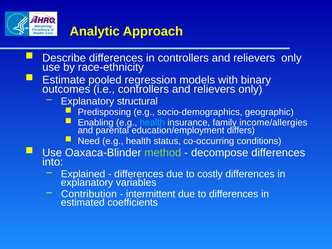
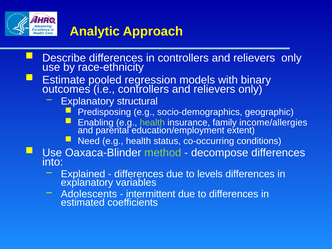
health at (152, 123) colour: light blue -> light green
differs: differs -> extent
costly: costly -> levels
Contribution: Contribution -> Adolescents
